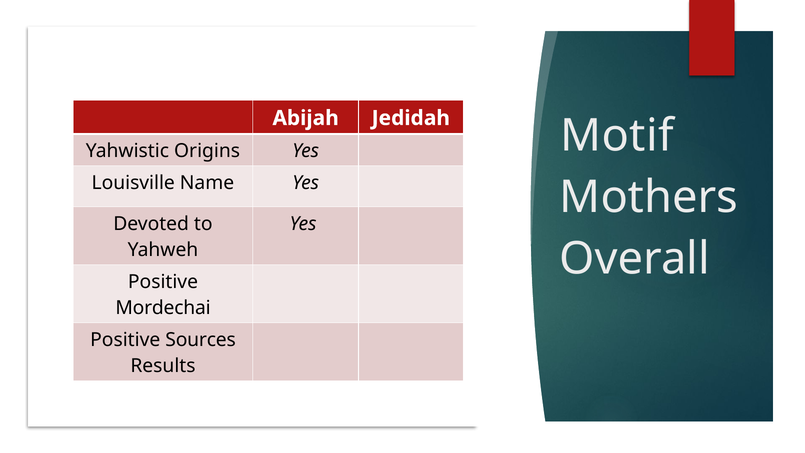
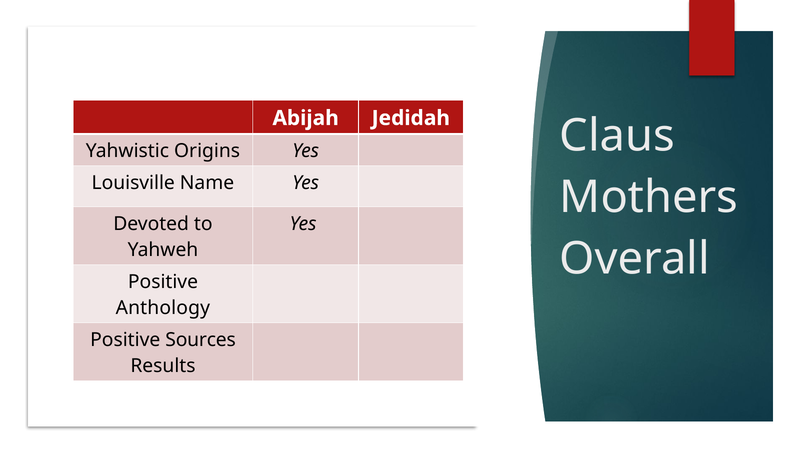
Motif: Motif -> Claus
Mordechai: Mordechai -> Anthology
